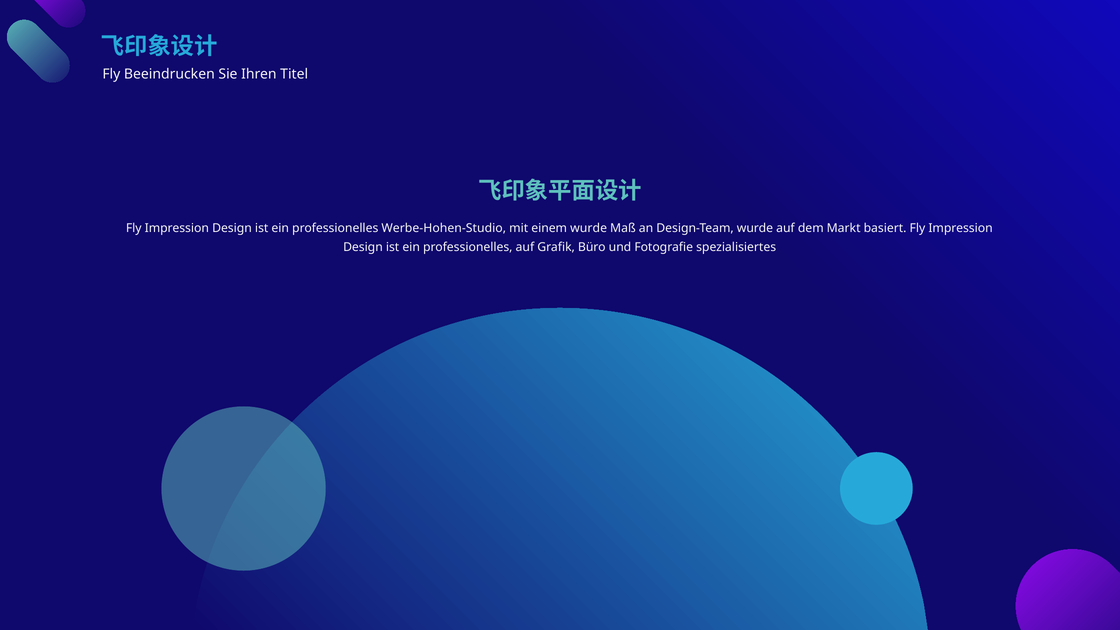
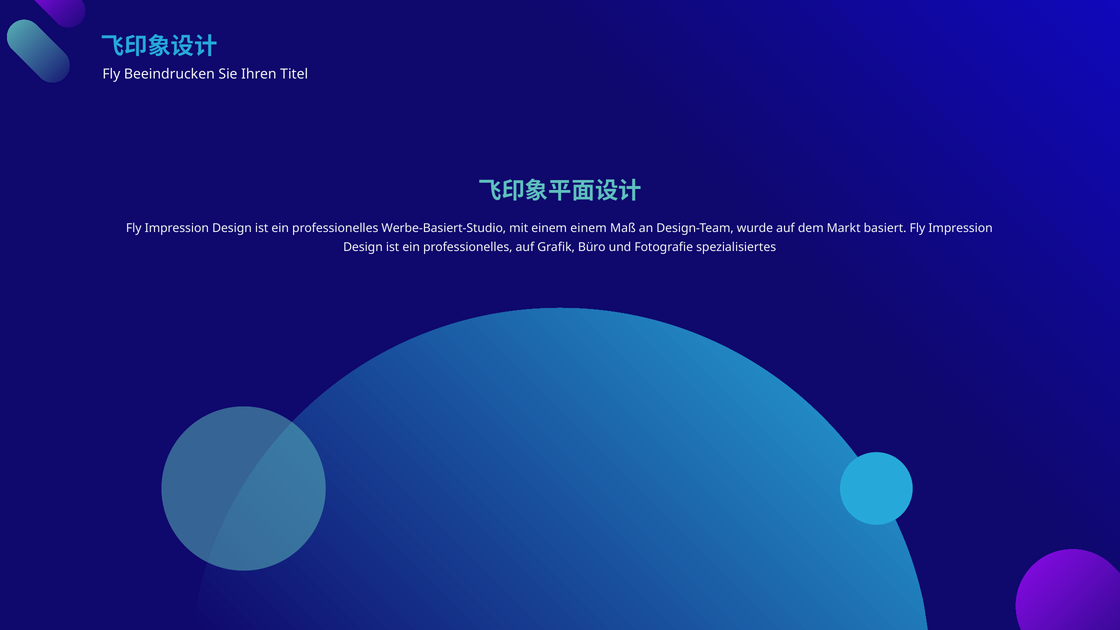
Werbe-Hohen-Studio: Werbe-Hohen-Studio -> Werbe-Basiert-Studio
einem wurde: wurde -> einem
